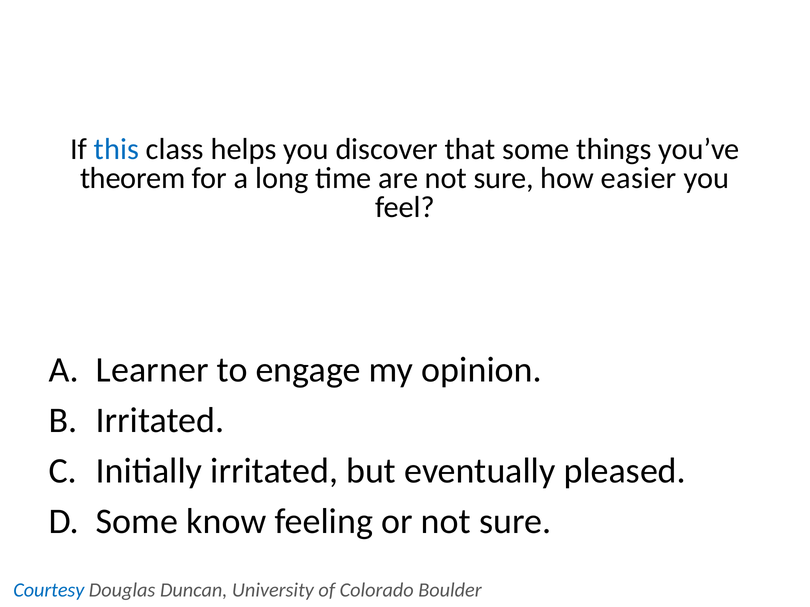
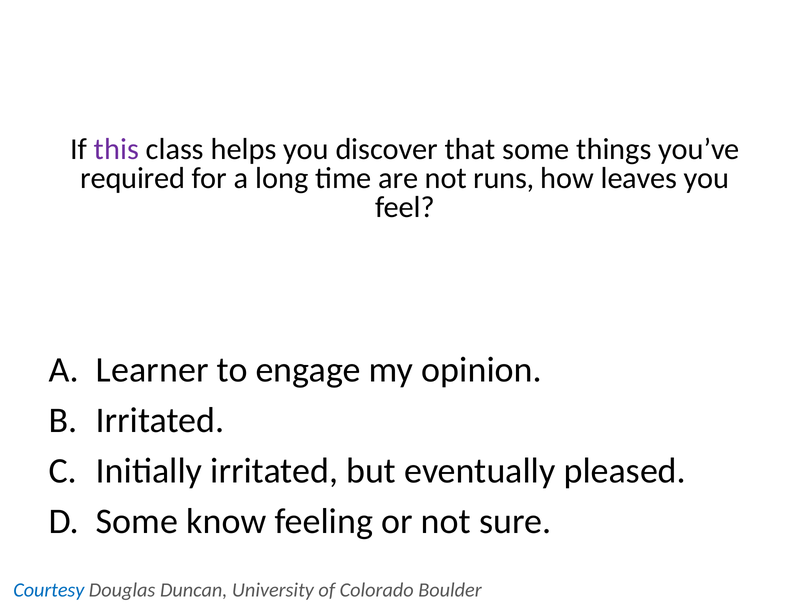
this colour: blue -> purple
theorem: theorem -> required
are not sure: sure -> runs
easier: easier -> leaves
